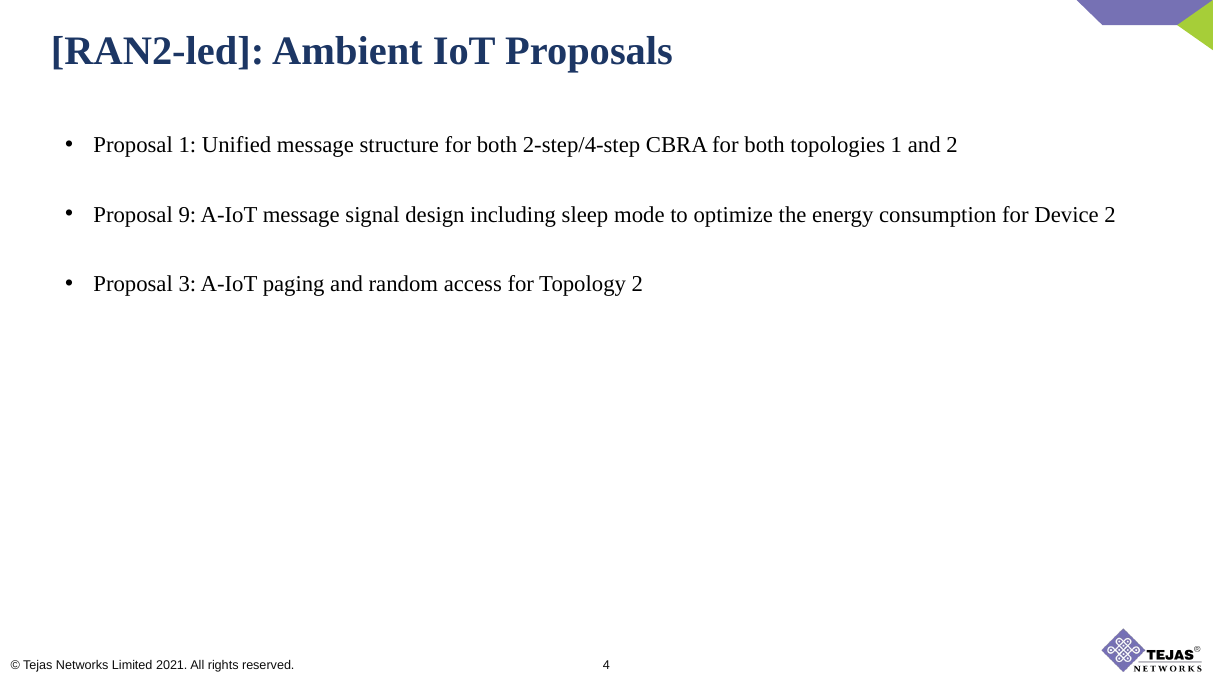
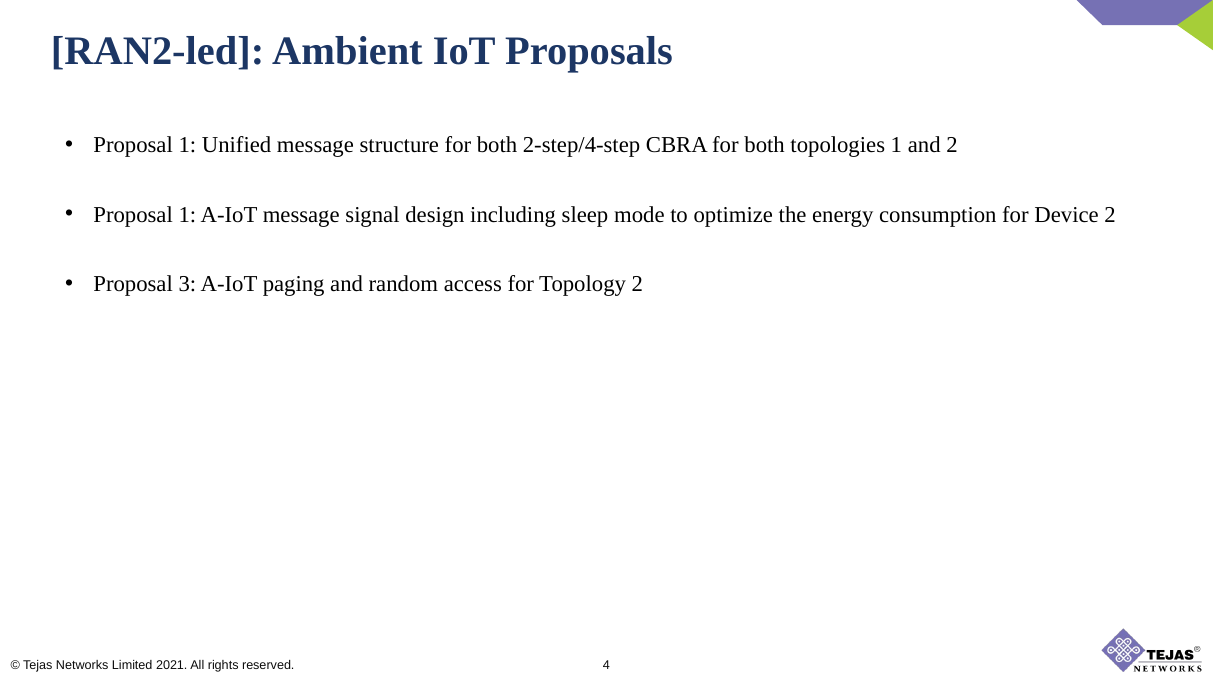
9 at (187, 215): 9 -> 1
